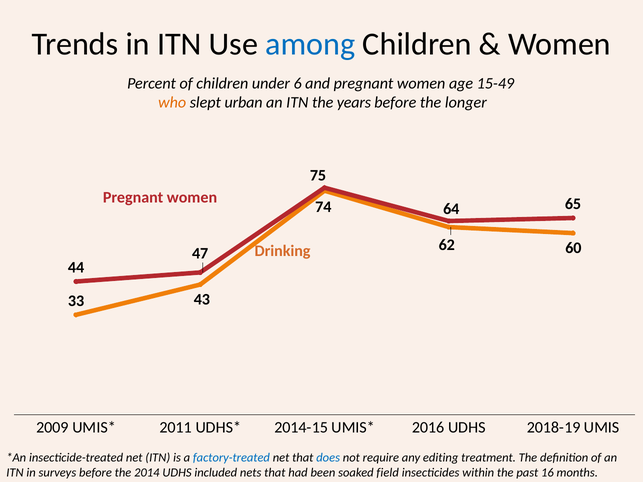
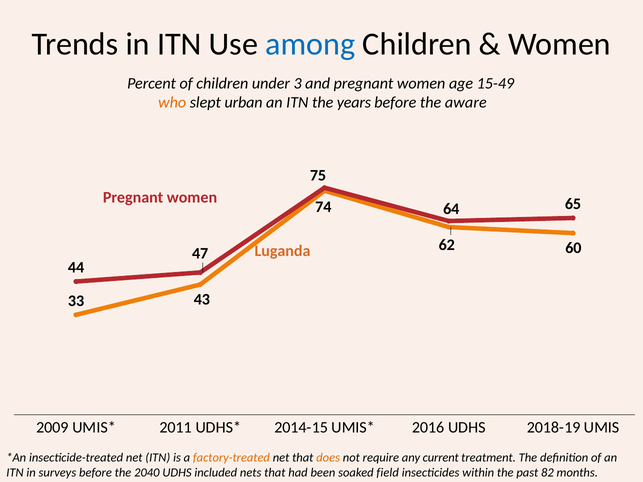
6: 6 -> 3
longer: longer -> aware
Drinking: Drinking -> Luganda
factory-treated colour: blue -> orange
does colour: blue -> orange
editing: editing -> current
2014: 2014 -> 2040
16: 16 -> 82
